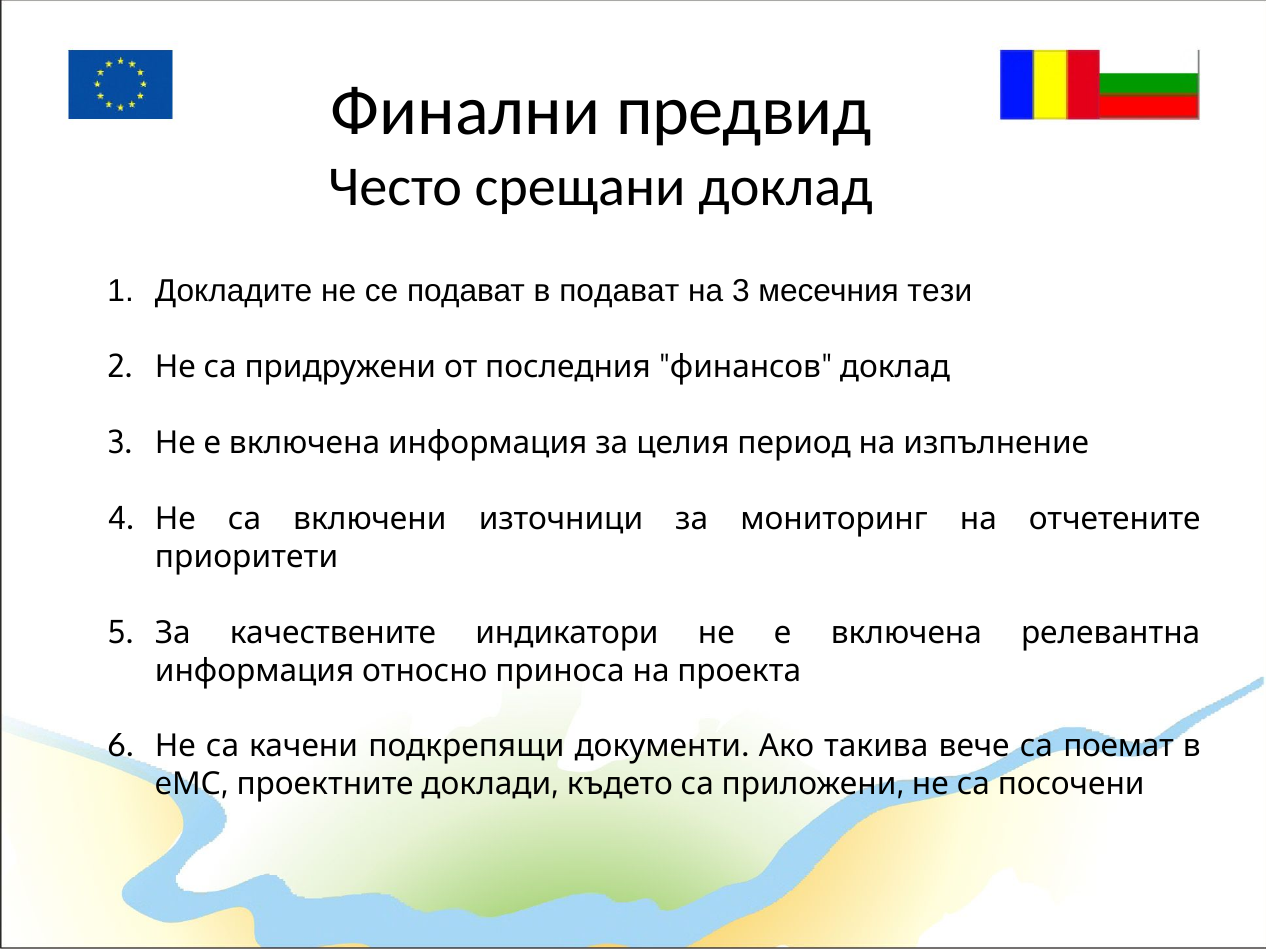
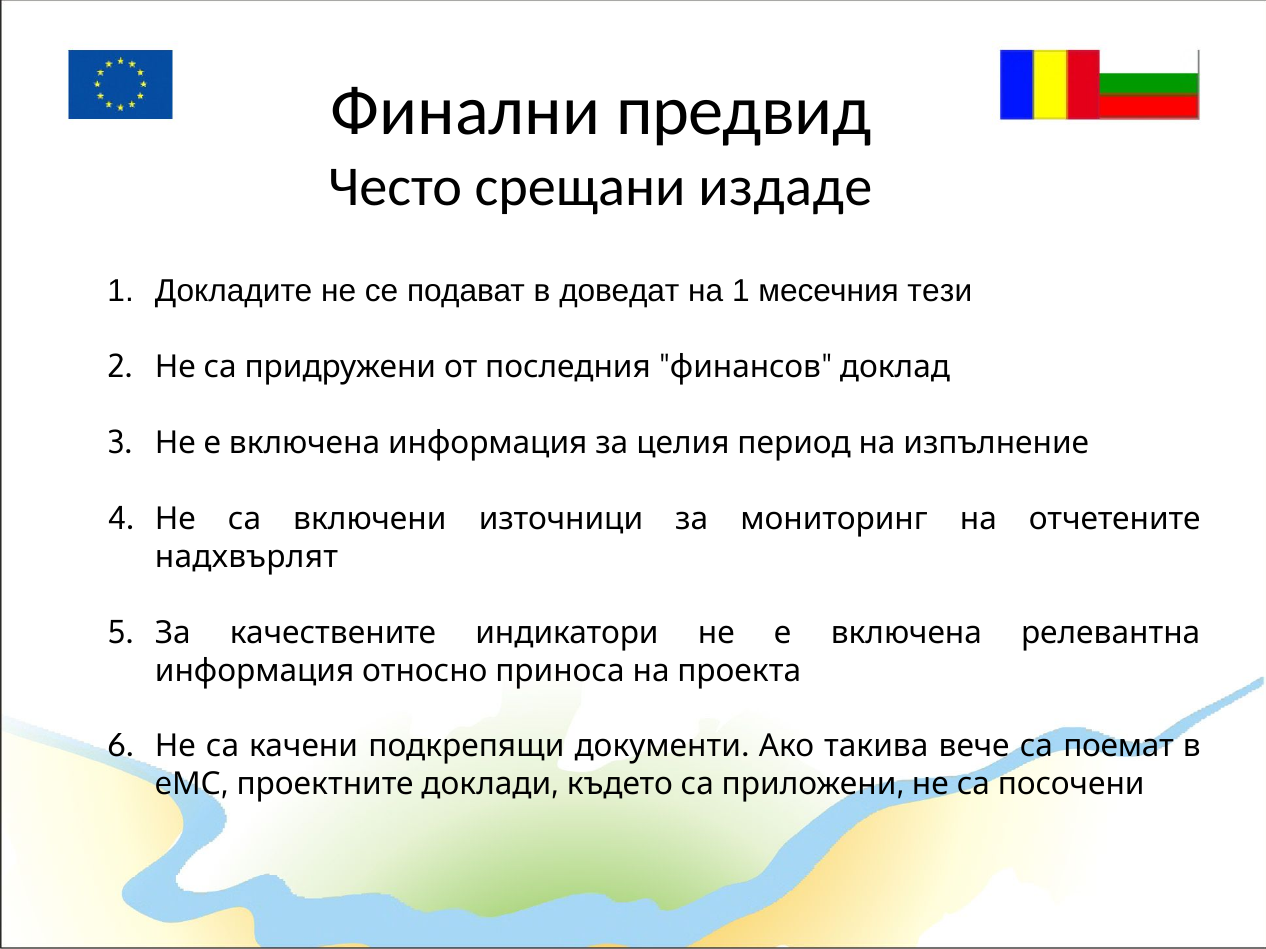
срещани доклад: доклад -> издаде
в подават: подават -> доведат
на 3: 3 -> 1
приоритети: приоритети -> надхвърлят
